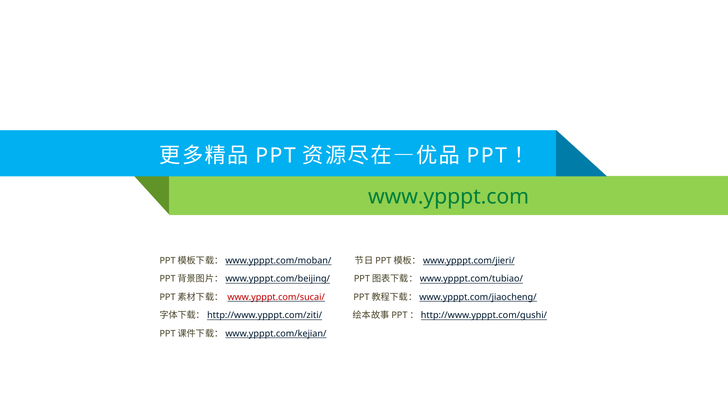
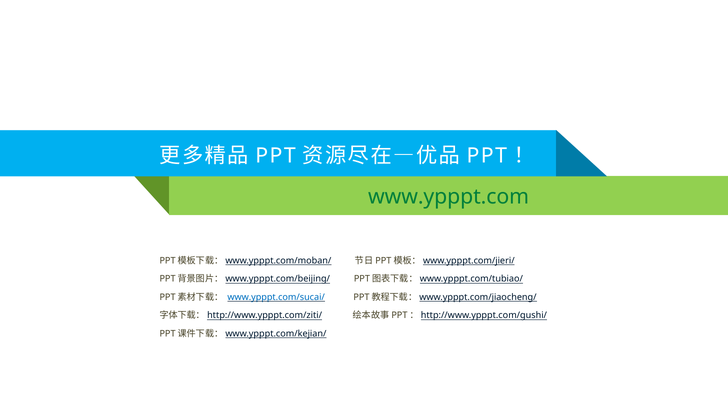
www.ypppt.com/sucai/ colour: red -> blue
